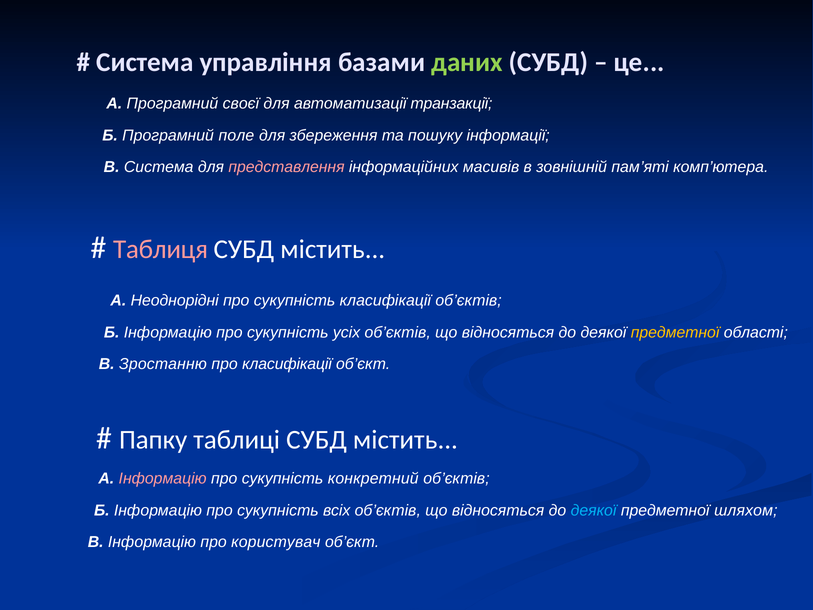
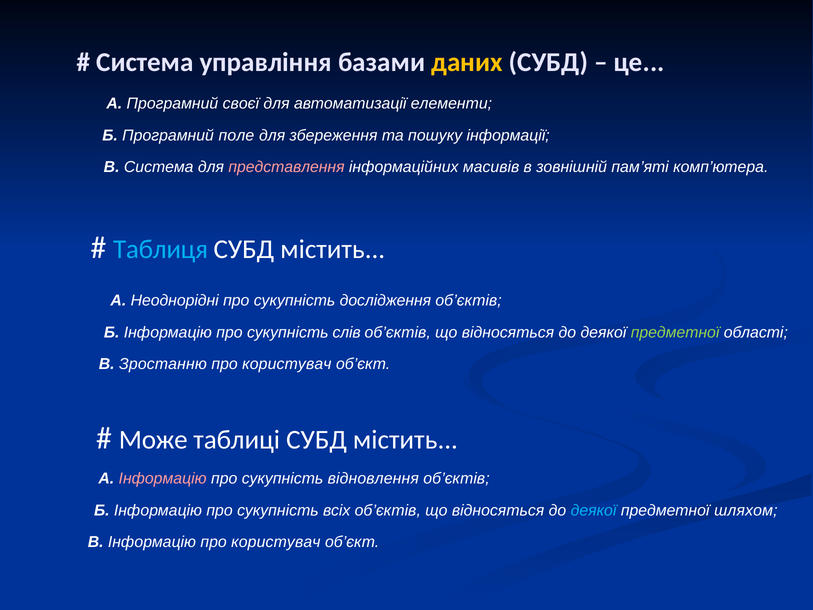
даних colour: light green -> yellow
транзакції: транзакції -> елементи
Таблиця colour: pink -> light blue
сукупність класифікації: класифікації -> дослідження
усіх: усіх -> слів
предметної at (675, 332) colour: yellow -> light green
класифікації at (287, 364): класифікації -> користувач
Папку: Папку -> Може
конкретний: конкретний -> відновлення
